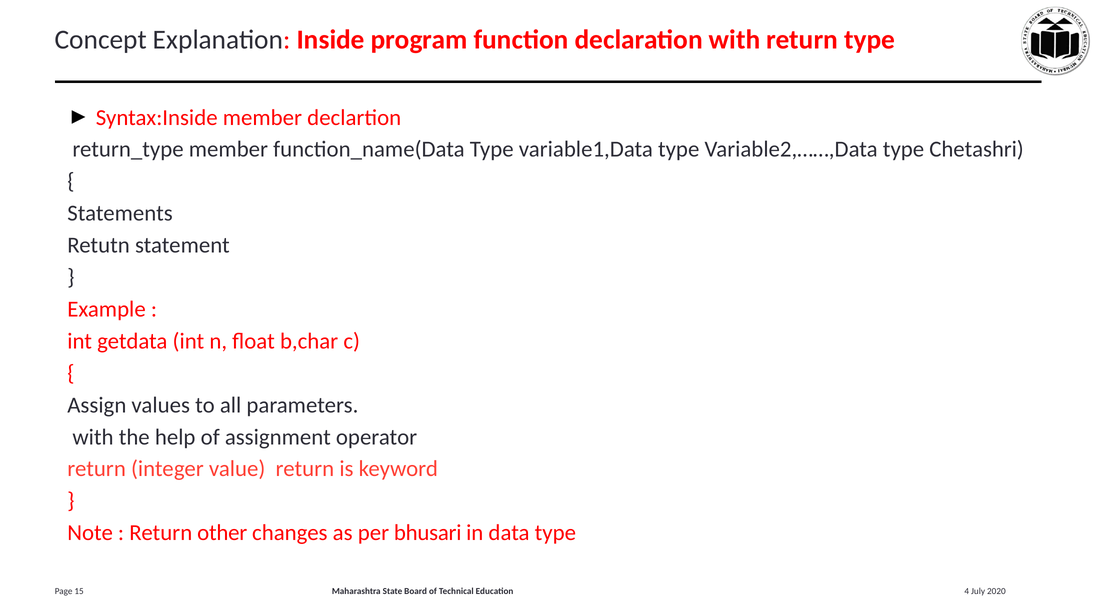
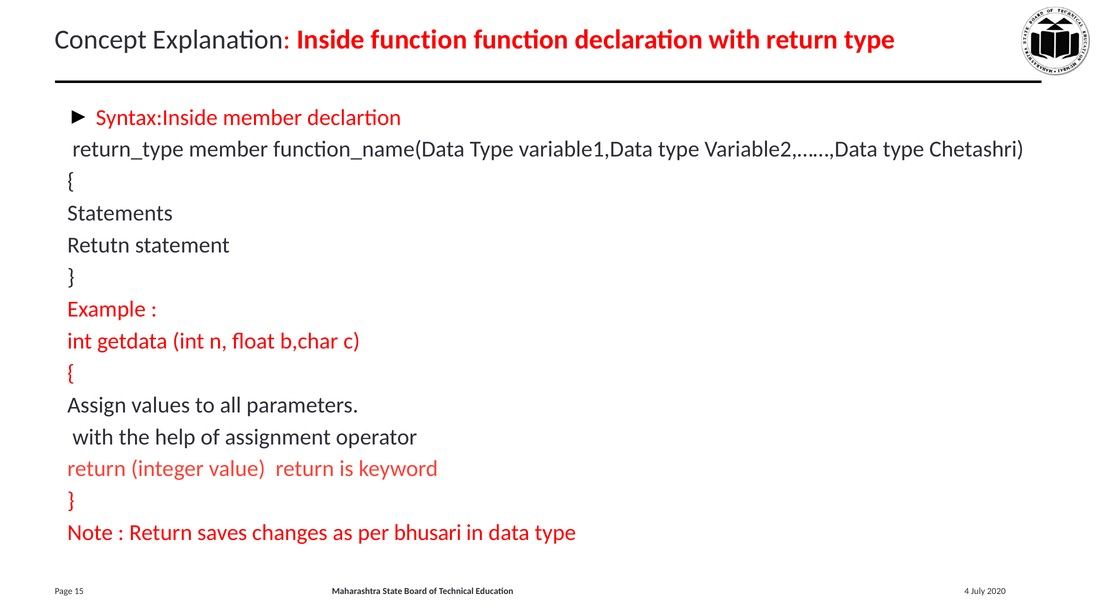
Inside program: program -> function
other: other -> saves
